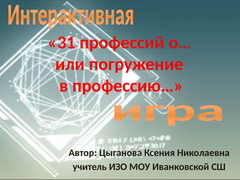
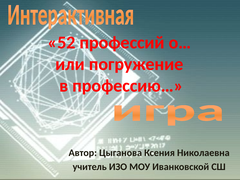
31: 31 -> 52
